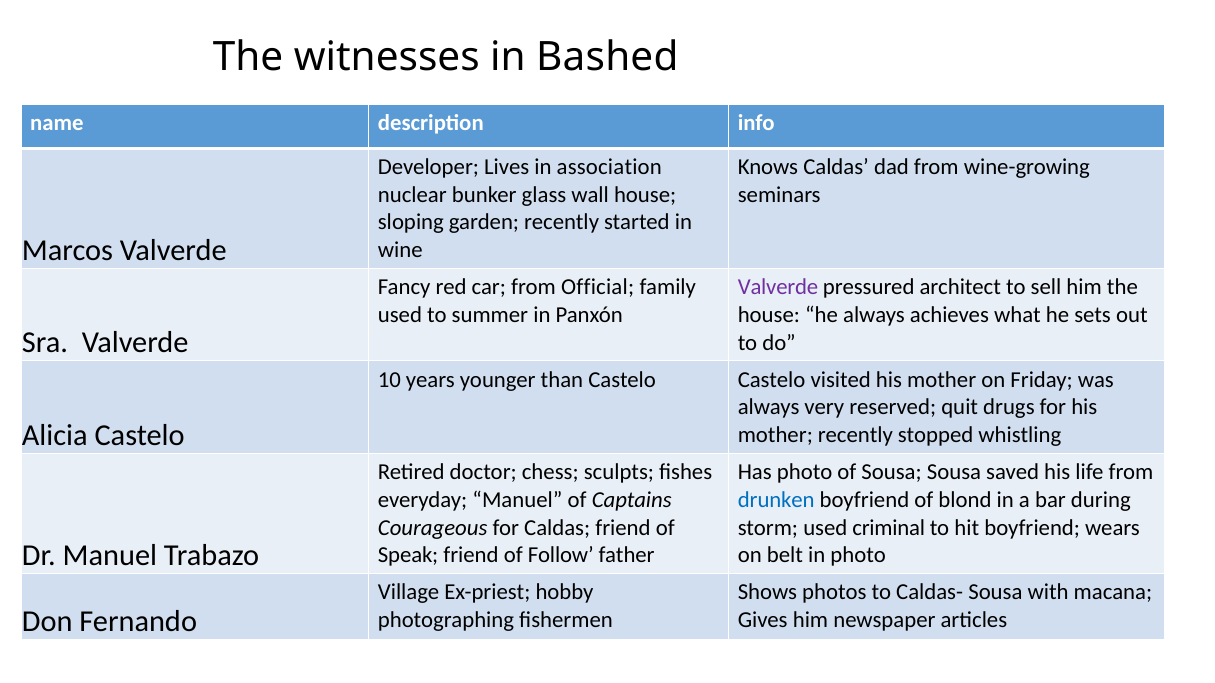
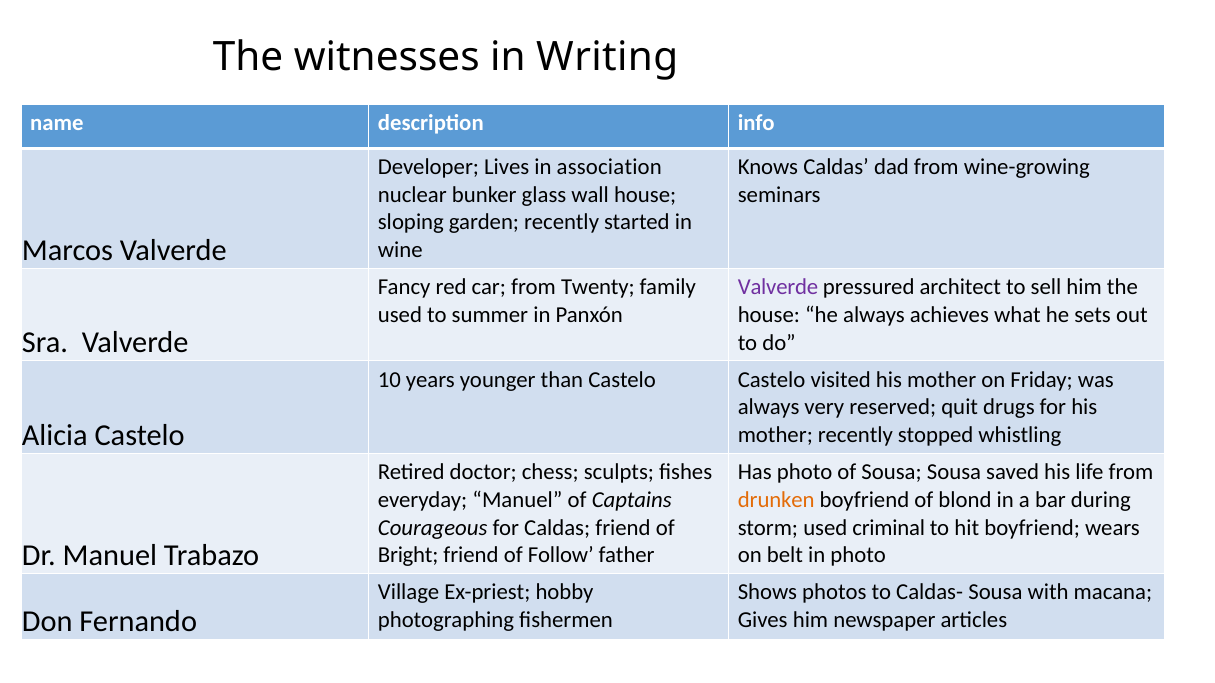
Bashed: Bashed -> Writing
Official: Official -> Twenty
drunken colour: blue -> orange
Speak: Speak -> Bright
